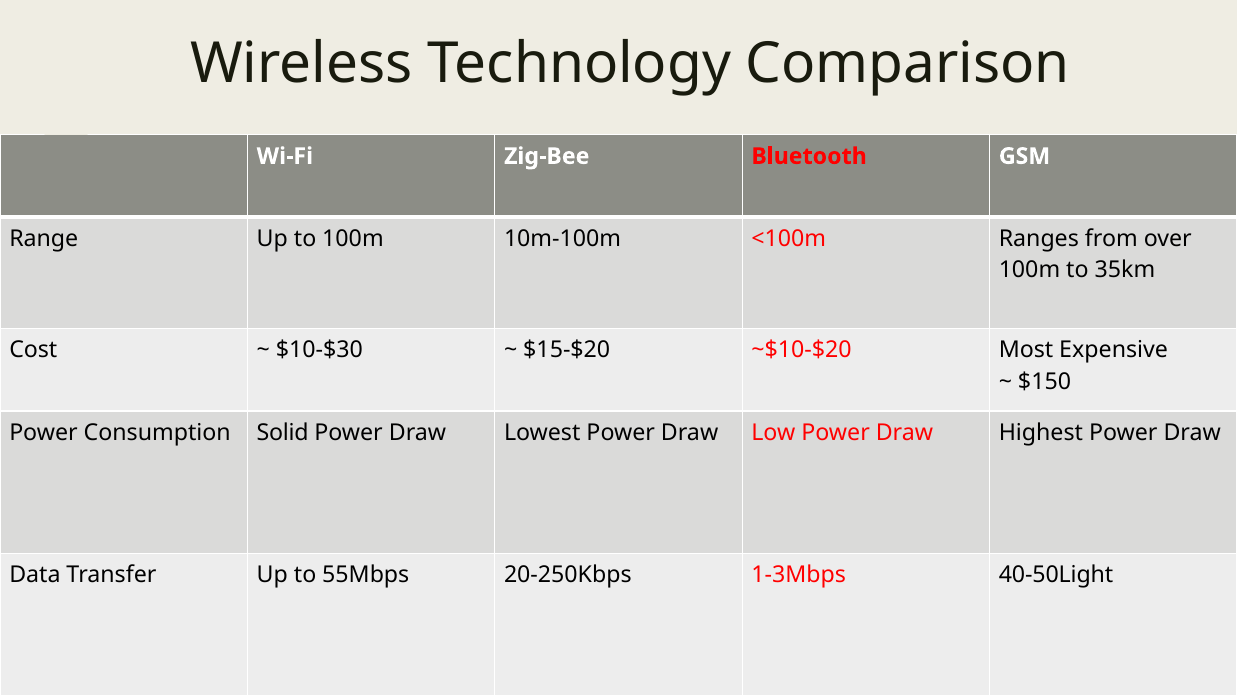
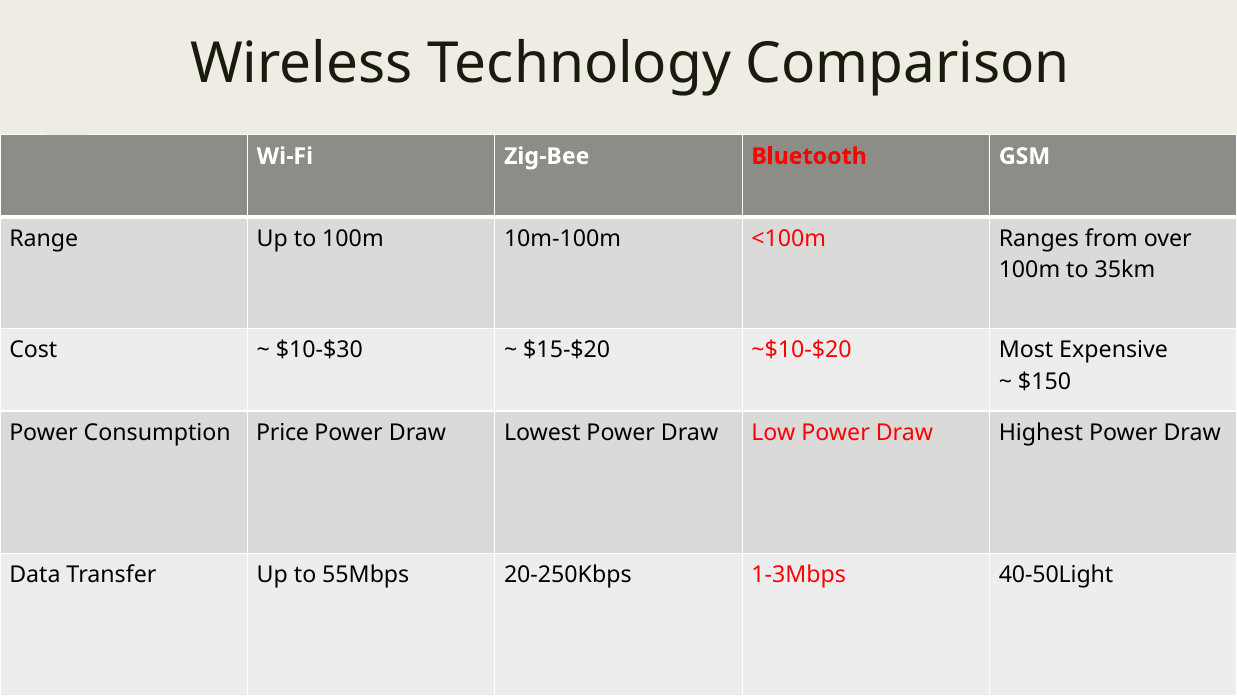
Solid: Solid -> Price
